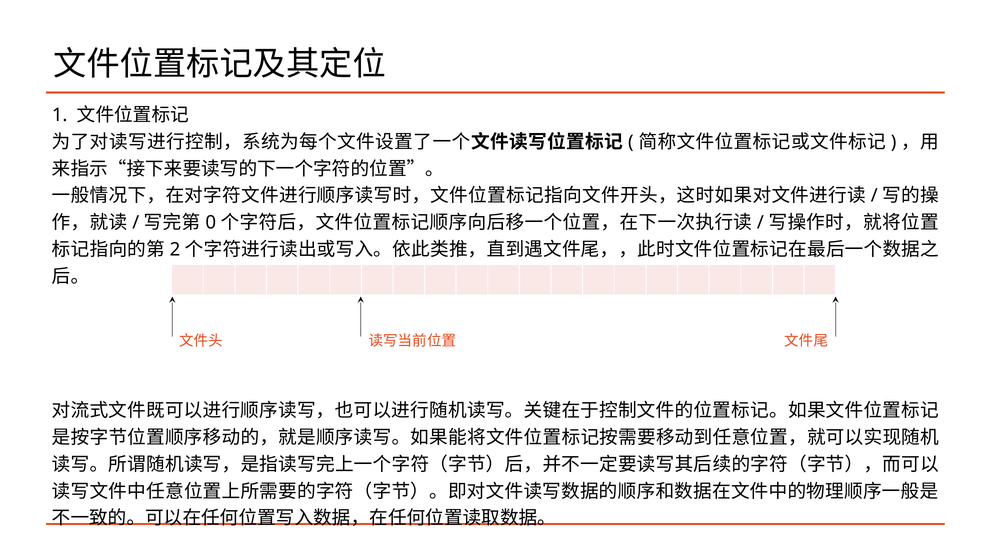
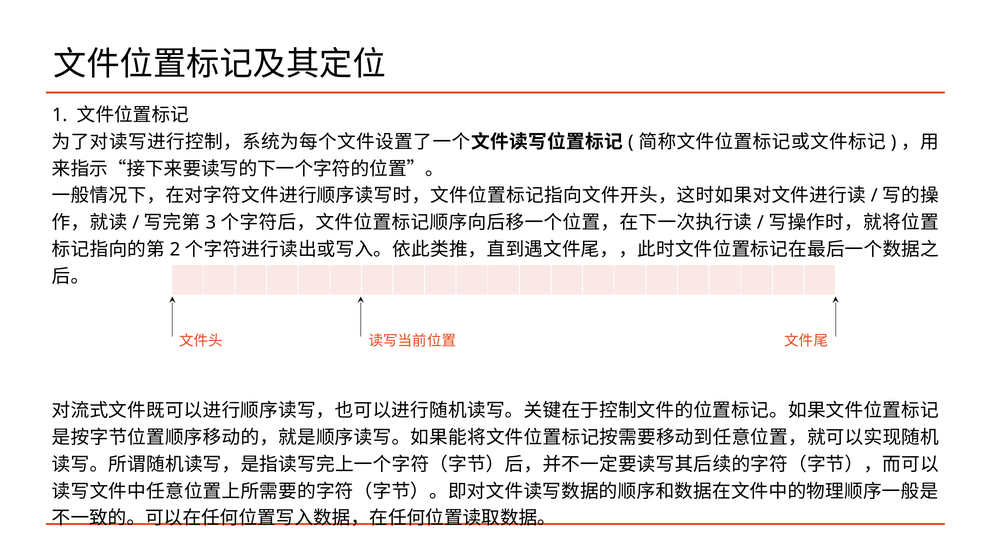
0: 0 -> 3
